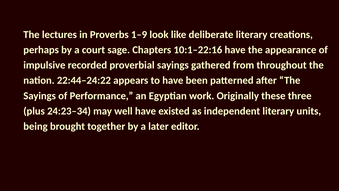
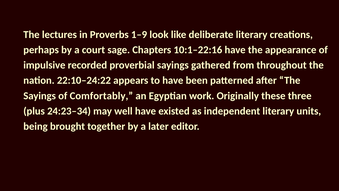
22:44–24:22: 22:44–24:22 -> 22:10–24:22
Performance: Performance -> Comfortably
